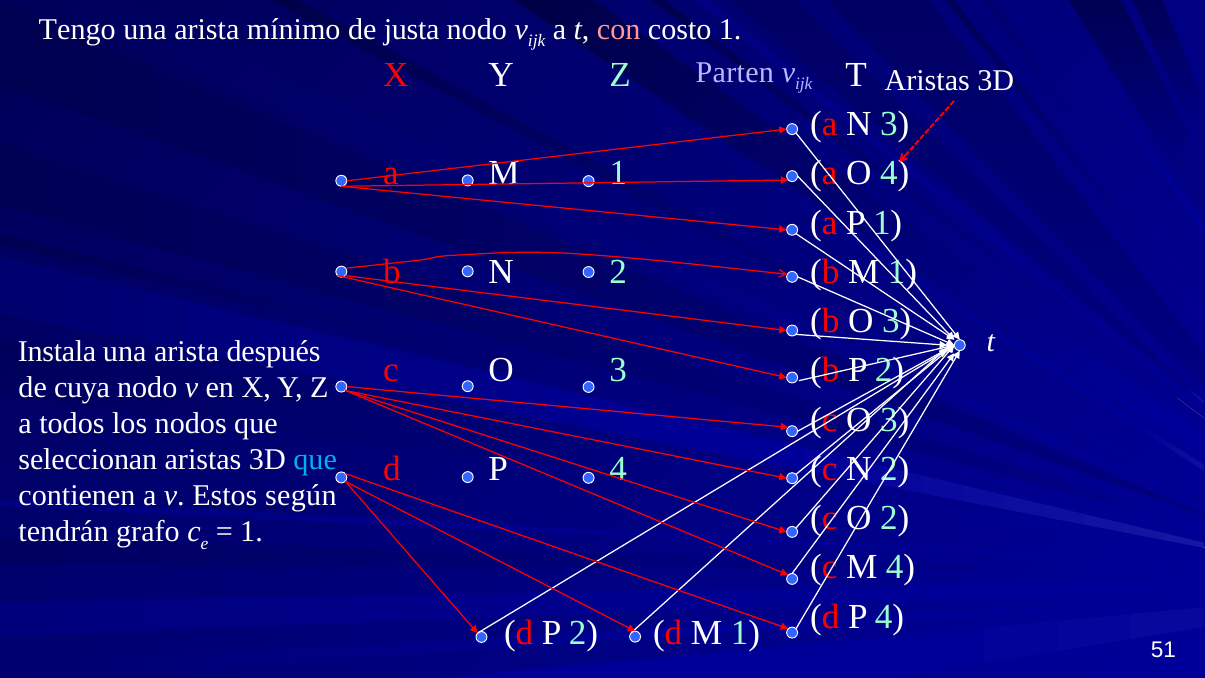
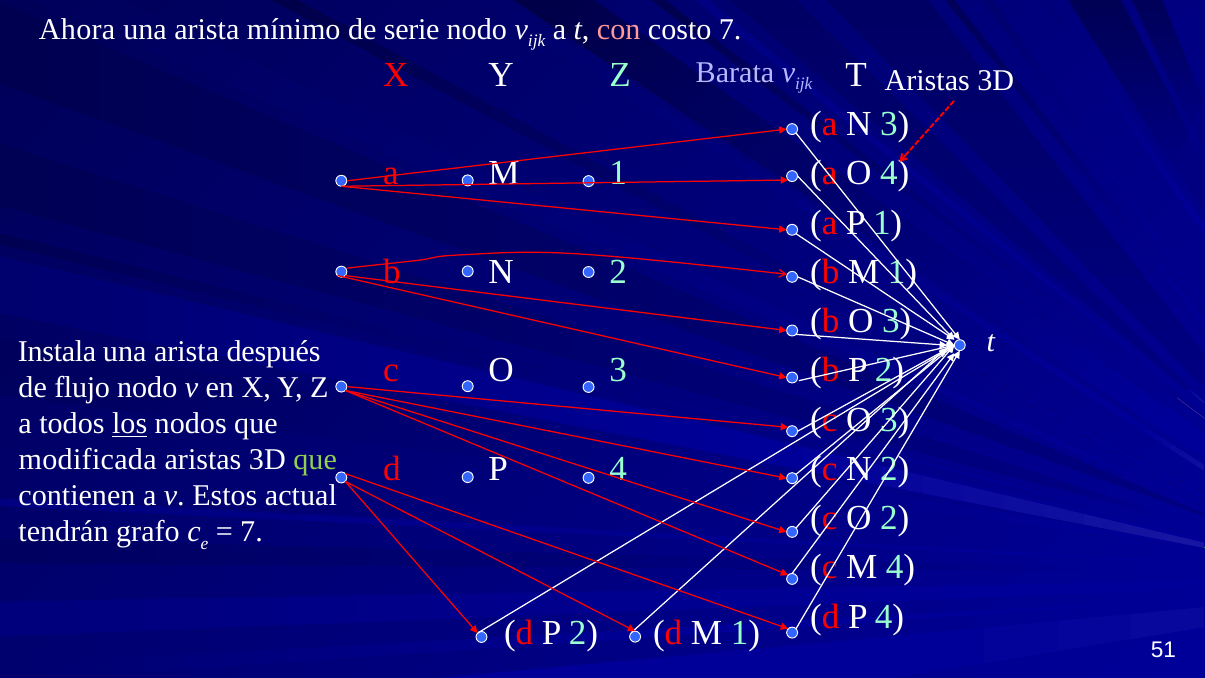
Tengo: Tengo -> Ahora
justa: justa -> serie
costo 1: 1 -> 7
Parten: Parten -> Barata
cuya: cuya -> flujo
los underline: none -> present
seleccionan: seleccionan -> modificada
que at (315, 460) colour: light blue -> light green
según: según -> actual
1 at (252, 532): 1 -> 7
